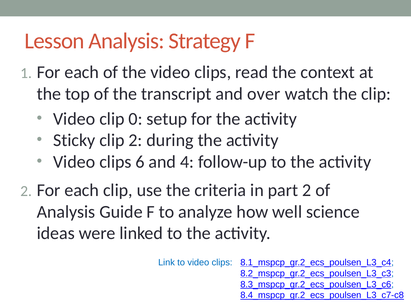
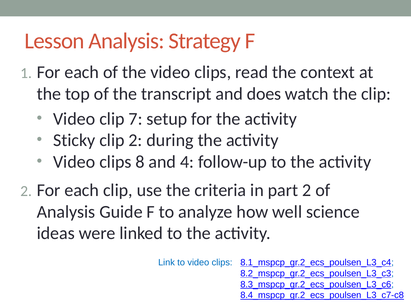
over: over -> does
0: 0 -> 7
6: 6 -> 8
